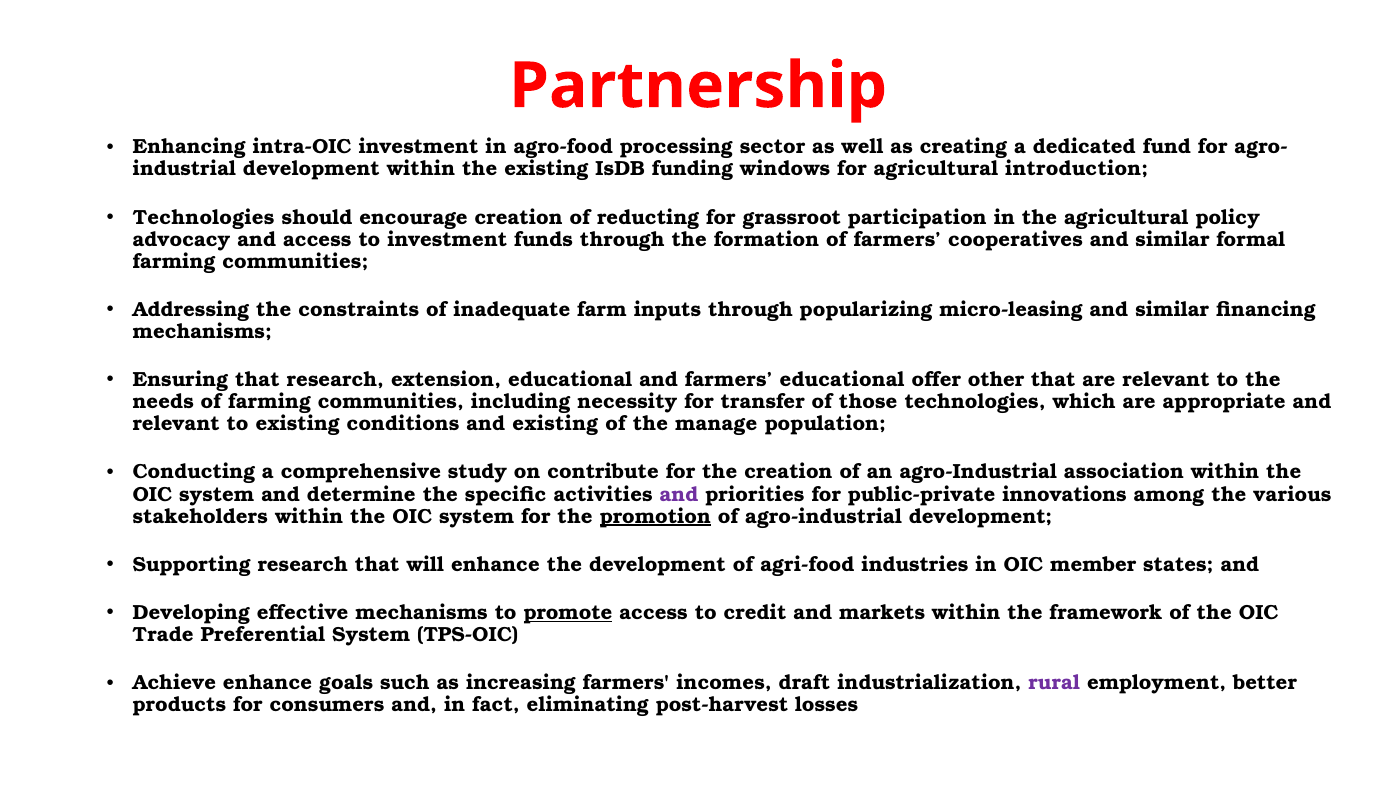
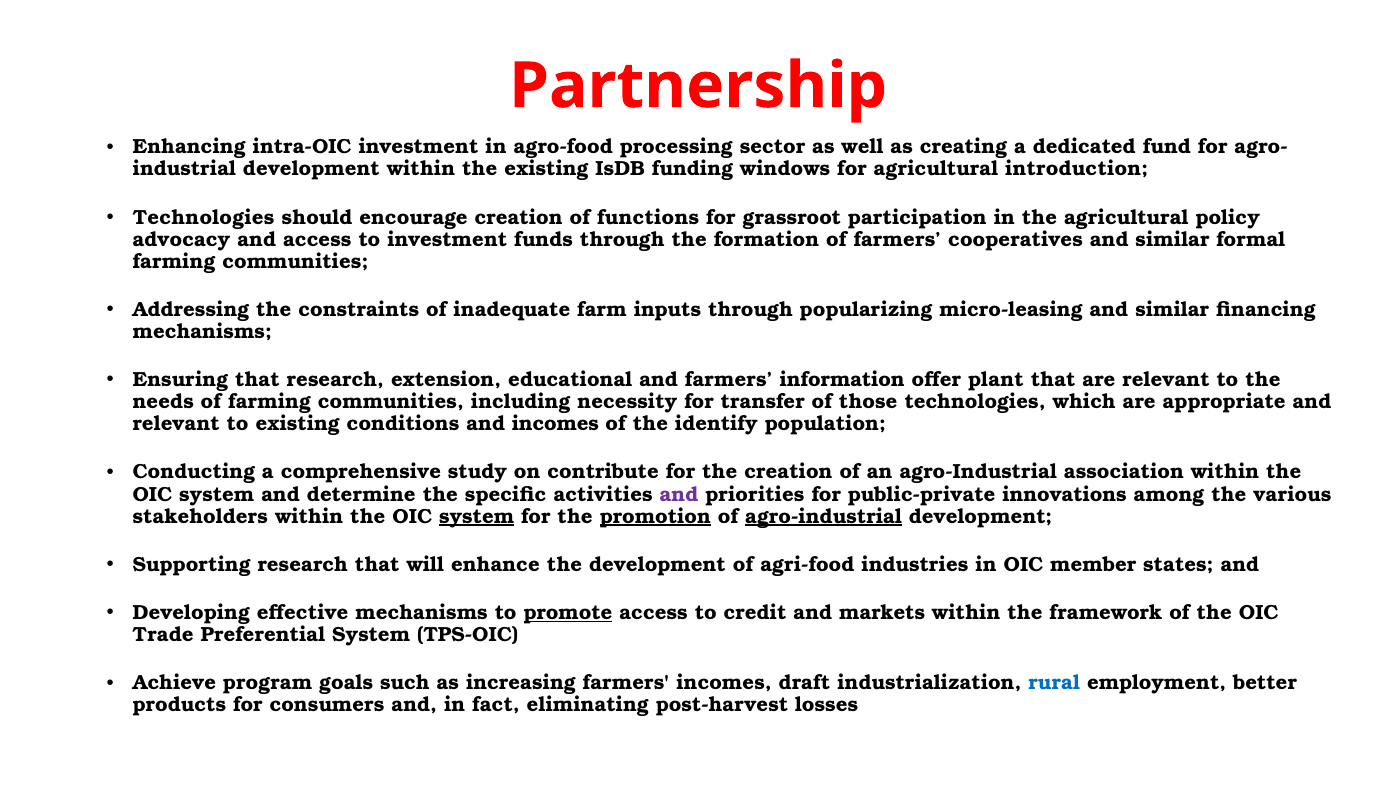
reducting: reducting -> functions
farmers educational: educational -> information
other: other -> plant
and existing: existing -> incomes
manage: manage -> identify
system at (477, 516) underline: none -> present
agro-industrial at (824, 516) underline: none -> present
Achieve enhance: enhance -> program
rural colour: purple -> blue
